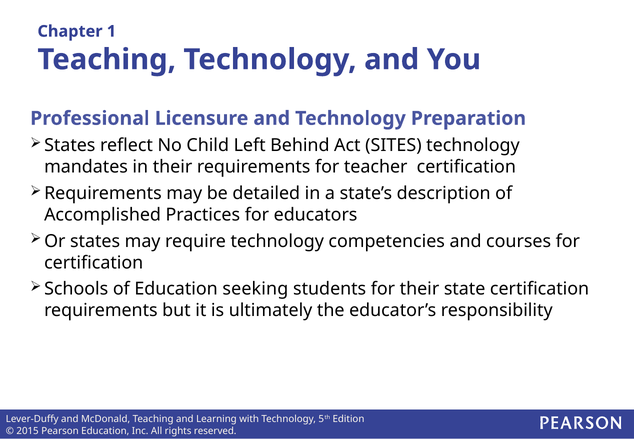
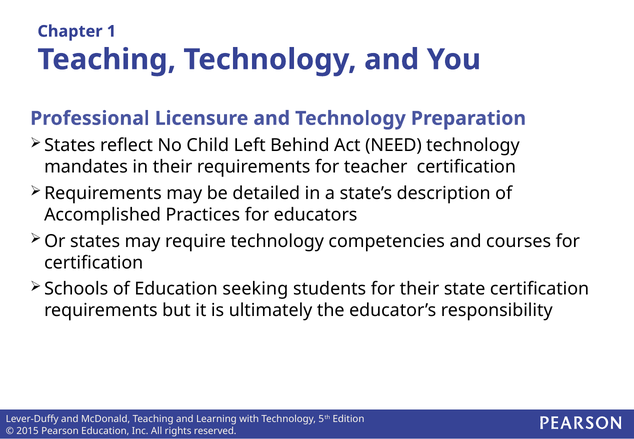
SITES: SITES -> NEED
